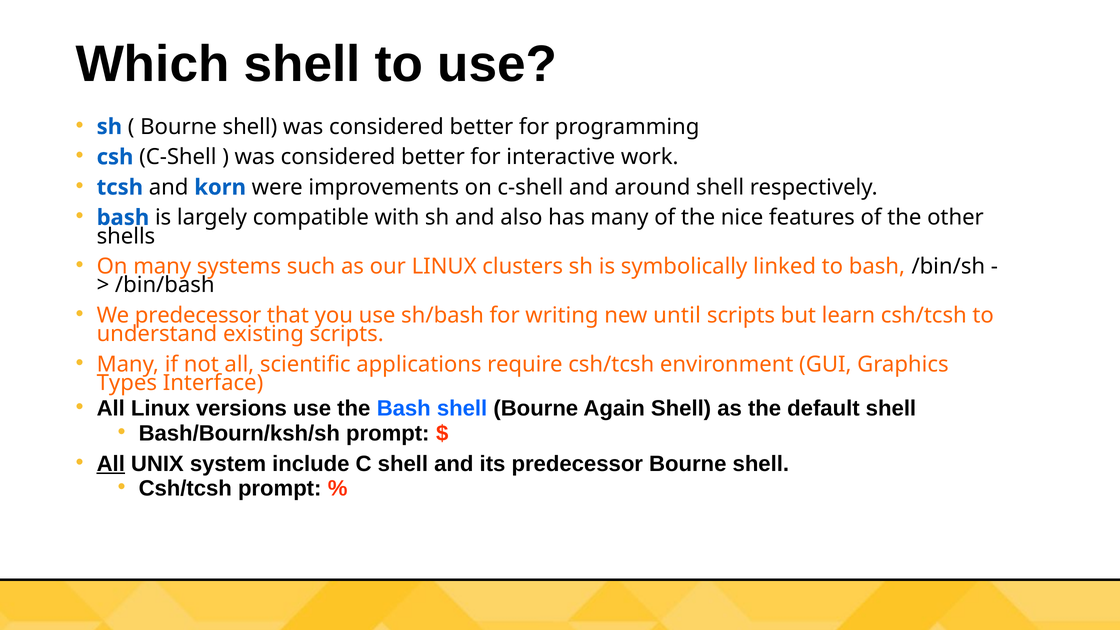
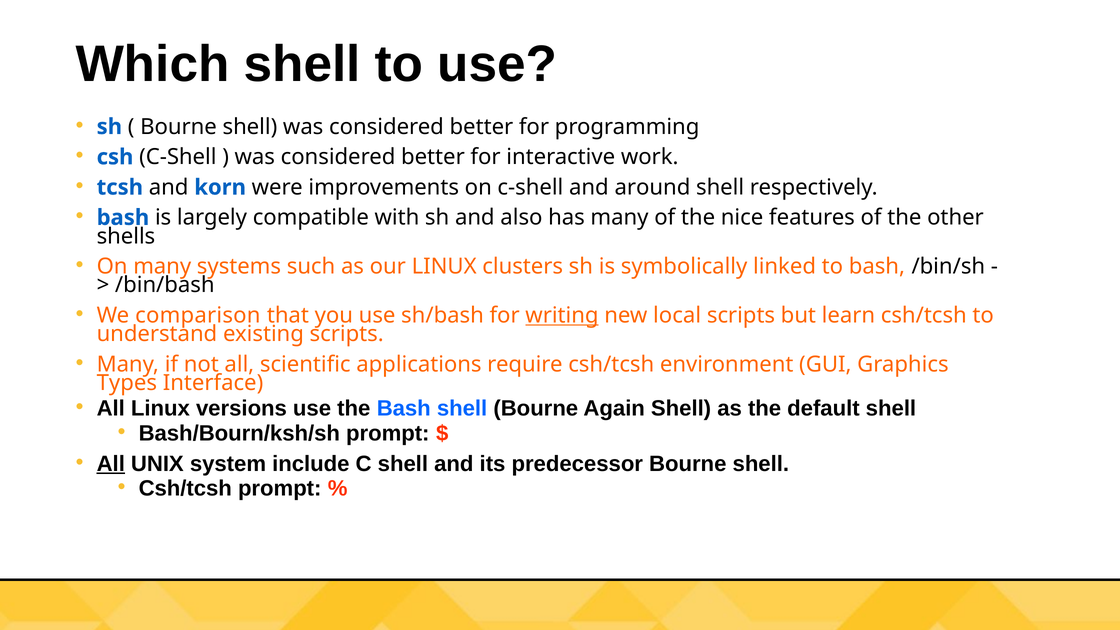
We predecessor: predecessor -> comparison
writing underline: none -> present
until: until -> local
